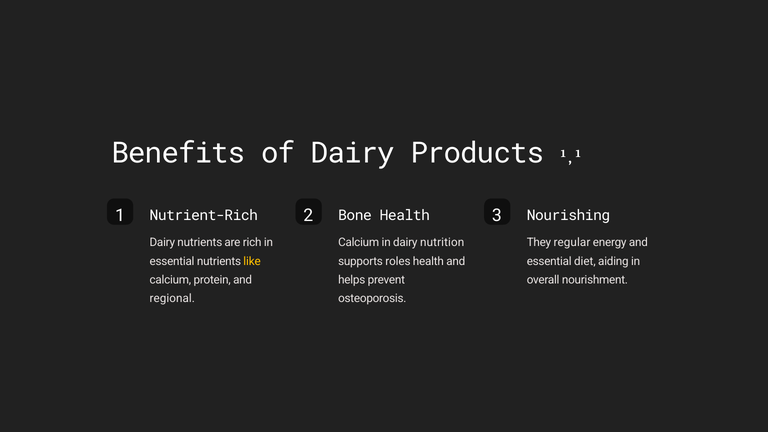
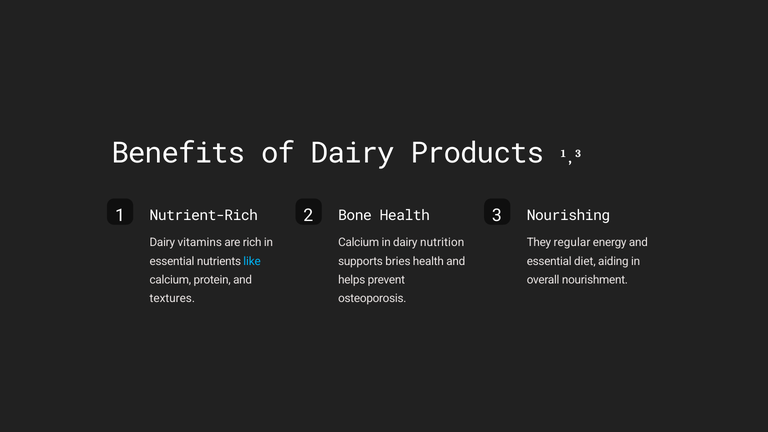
1 at (578, 153): 1 -> 3
Dairy nutrients: nutrients -> vitamins
like colour: yellow -> light blue
roles: roles -> bries
regional: regional -> textures
